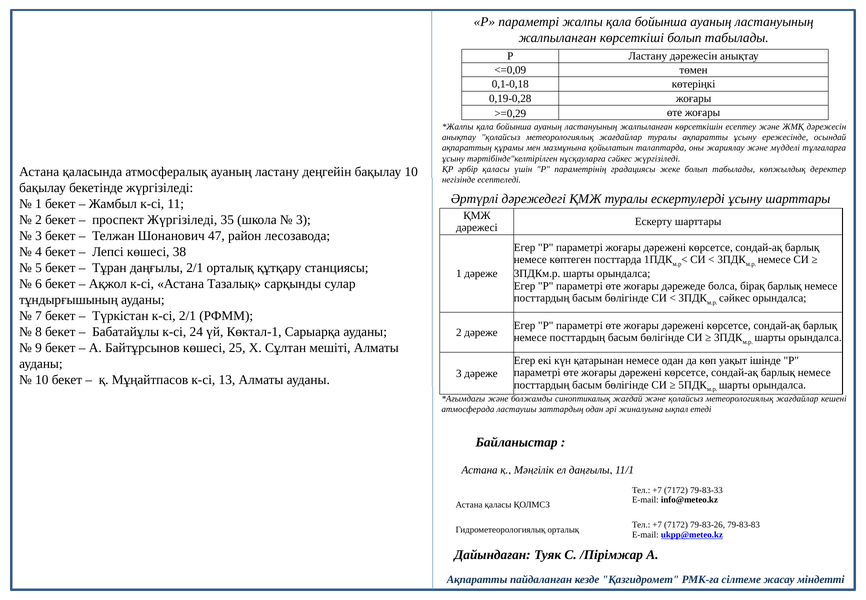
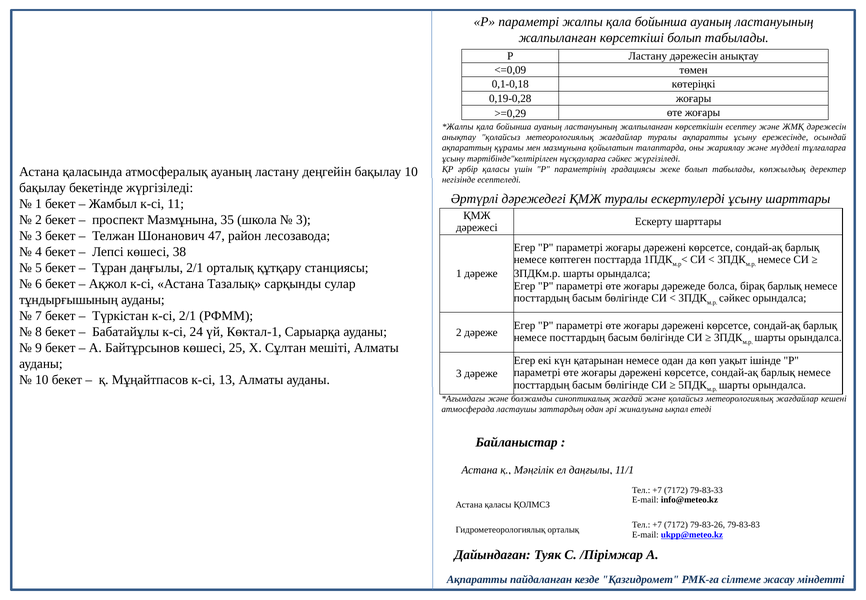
проспект Жүргізіледі: Жүргізіледі -> Мазмұнына
